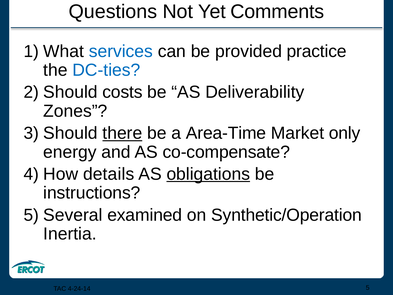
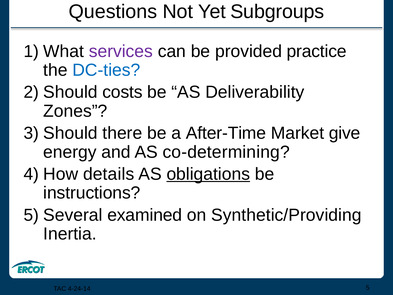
Comments: Comments -> Subgroups
services colour: blue -> purple
there underline: present -> none
Area-Time: Area-Time -> After-Time
only: only -> give
co-compensate: co-compensate -> co-determining
Synthetic/Operation: Synthetic/Operation -> Synthetic/Providing
